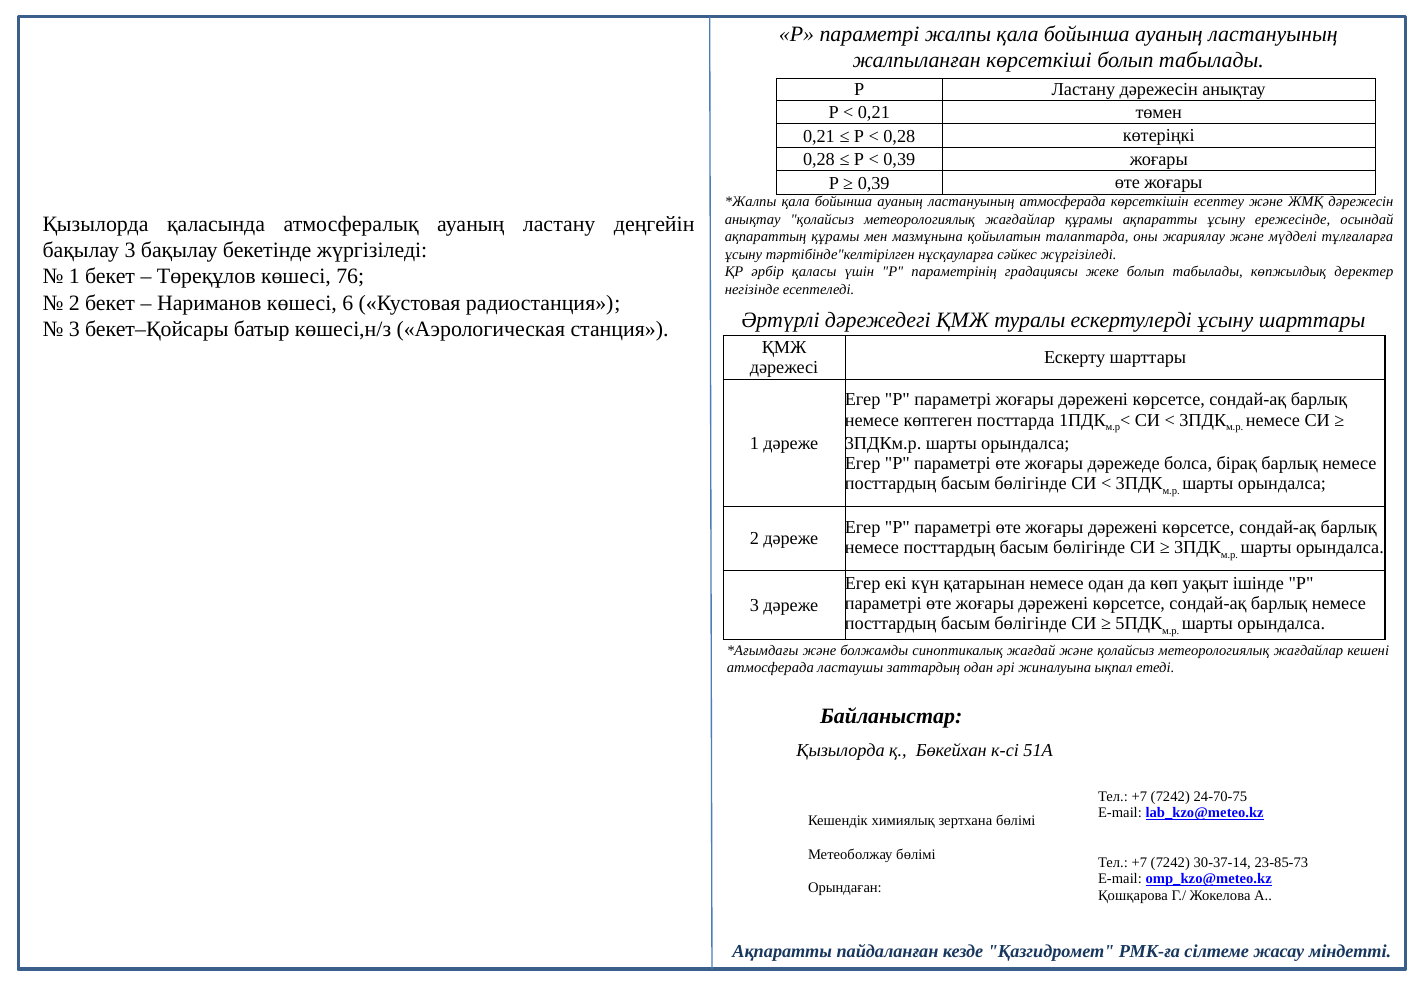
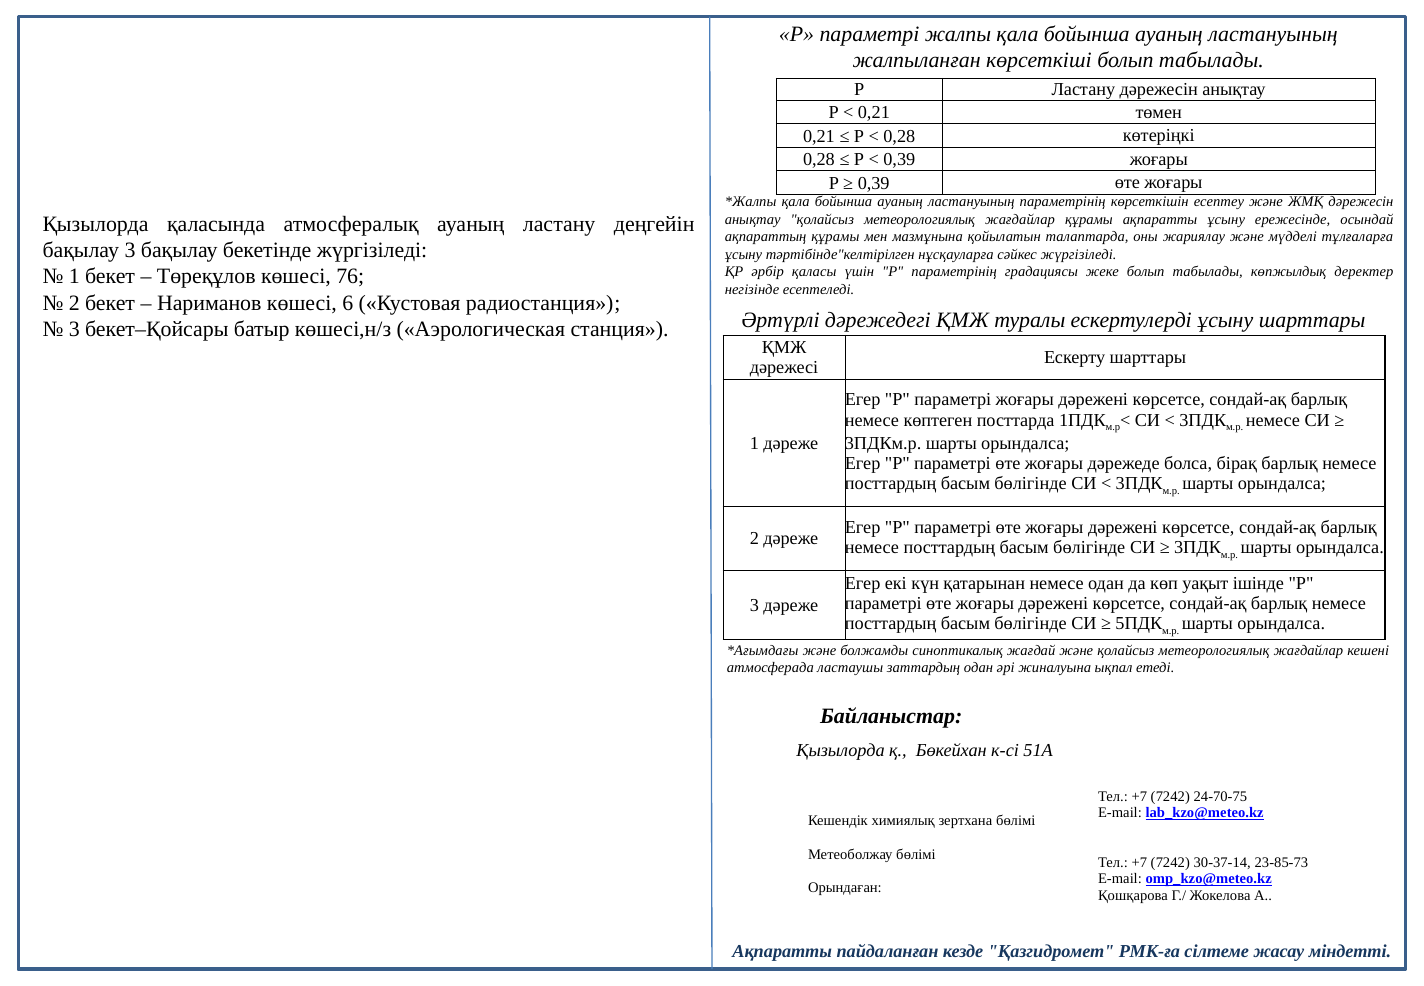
ластануының атмосферада: атмосферада -> параметрінің
